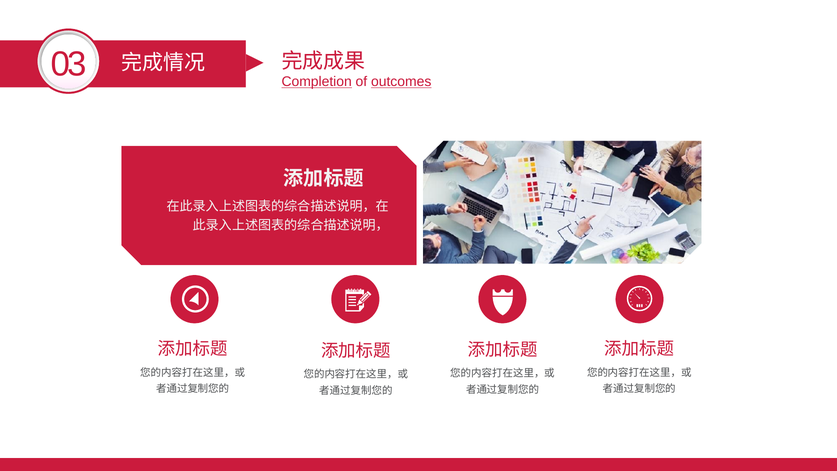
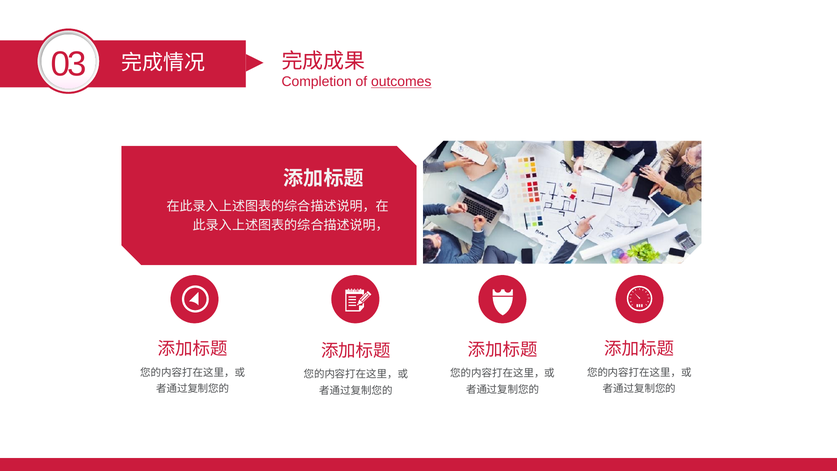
Completion underline: present -> none
